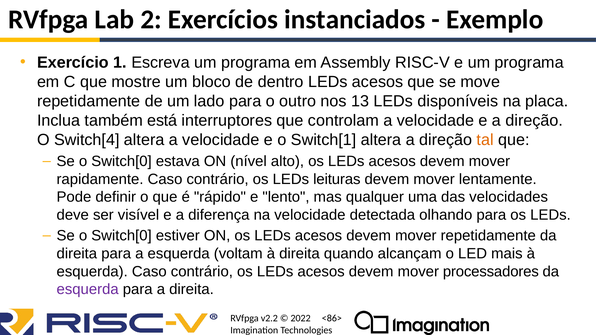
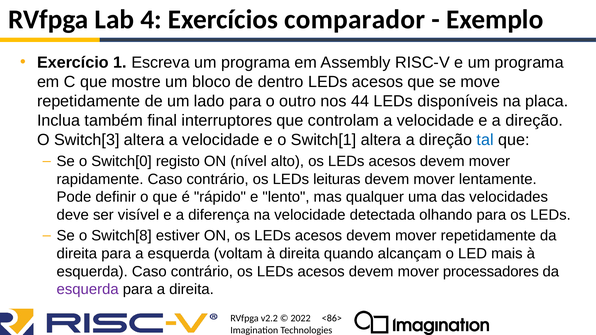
2: 2 -> 4
instanciados: instanciados -> comparador
13: 13 -> 44
está: está -> final
Switch[4: Switch[4 -> Switch[3
tal colour: orange -> blue
estava: estava -> registo
Switch[0 at (121, 236): Switch[0 -> Switch[8
